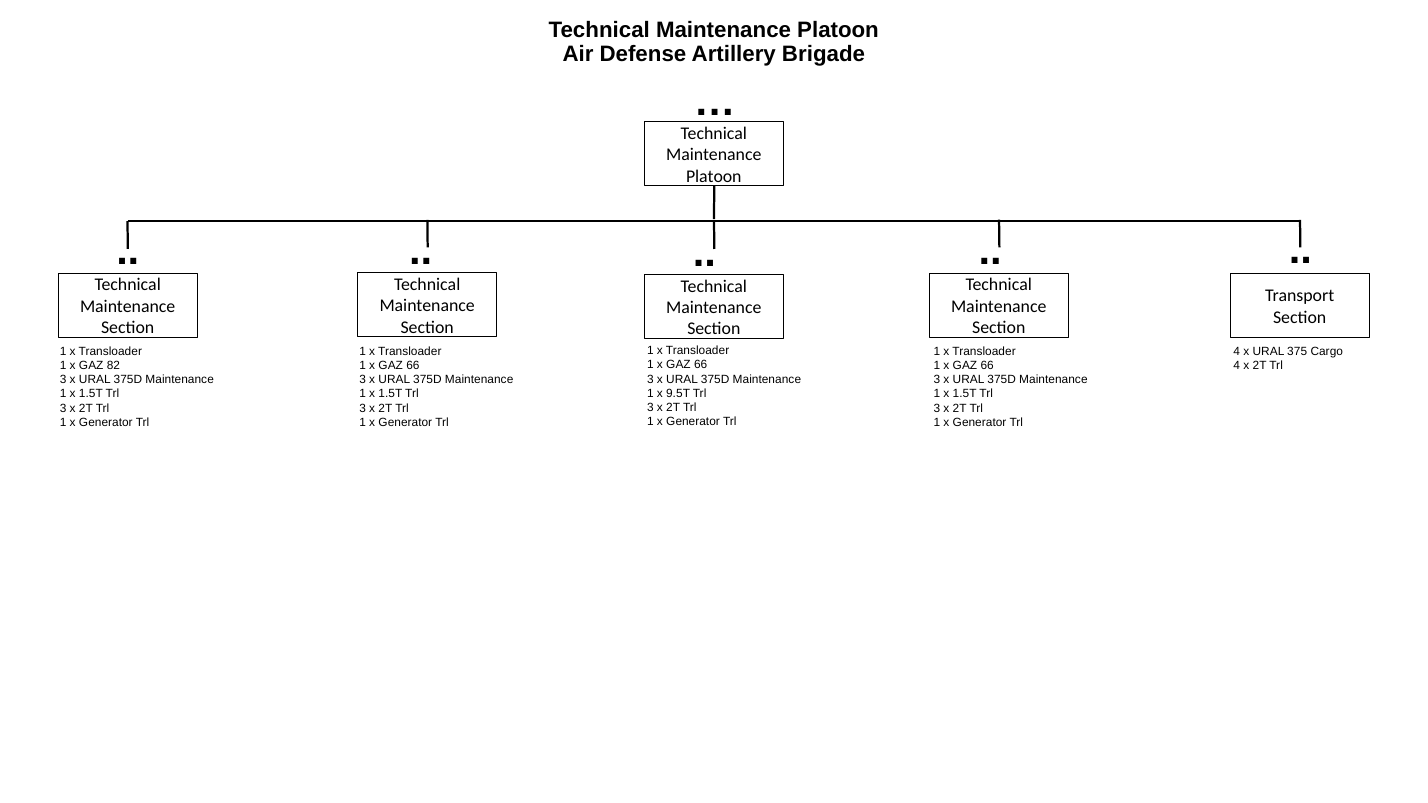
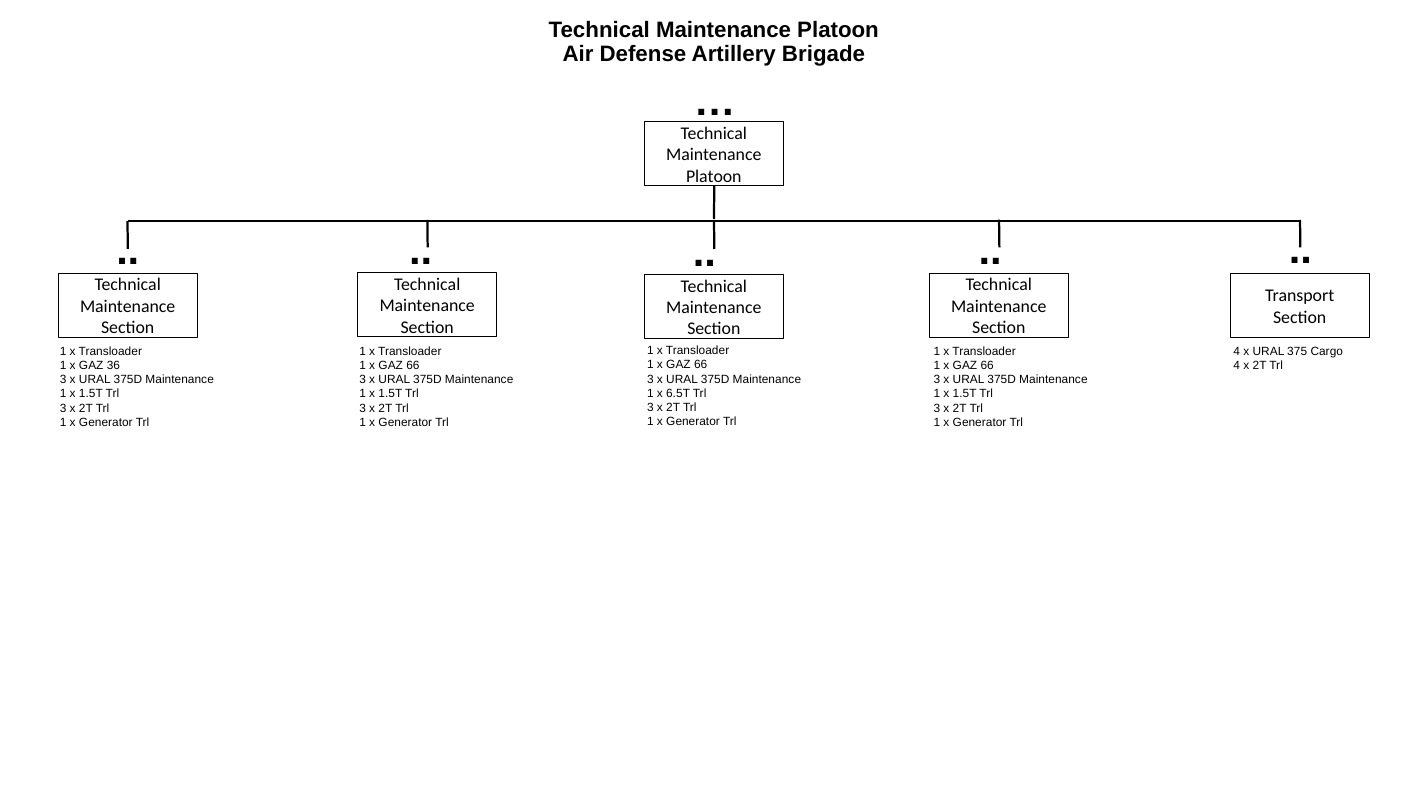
82: 82 -> 36
9.5T: 9.5T -> 6.5T
